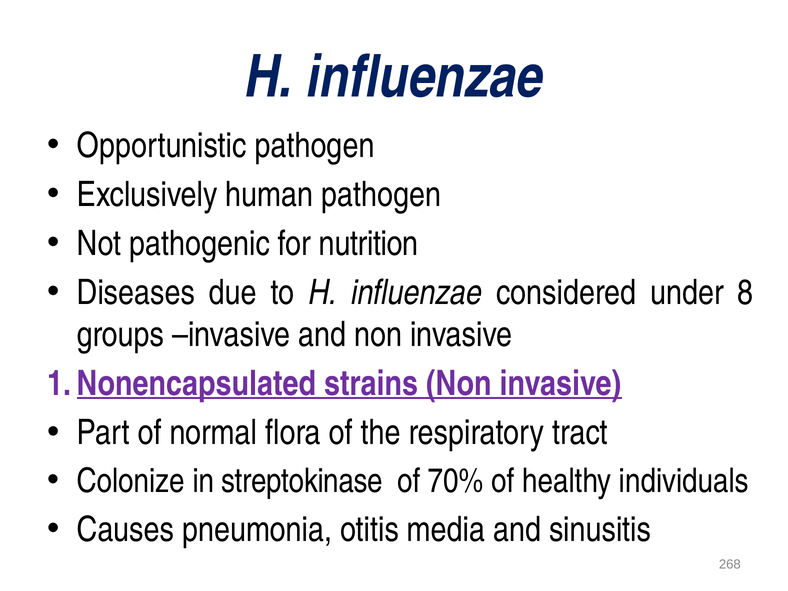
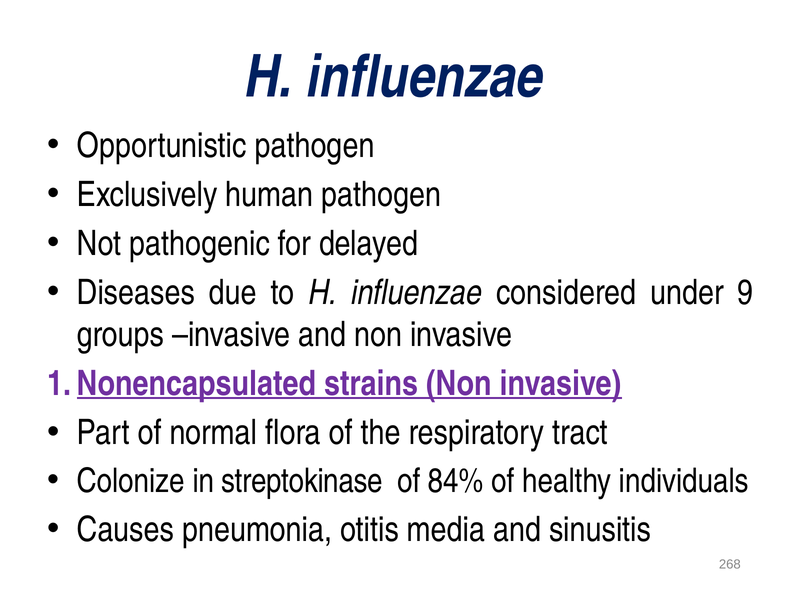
nutrition: nutrition -> delayed
8: 8 -> 9
70%: 70% -> 84%
